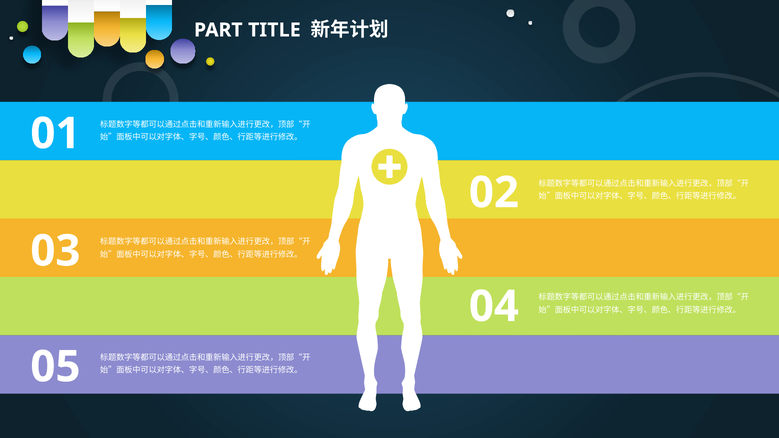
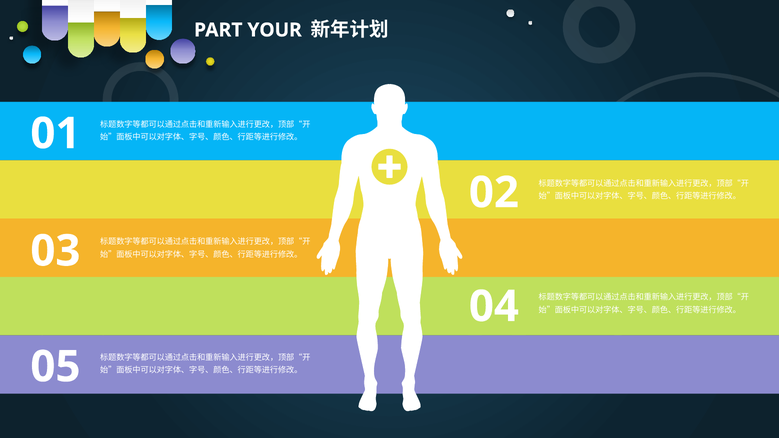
TITLE: TITLE -> YOUR
